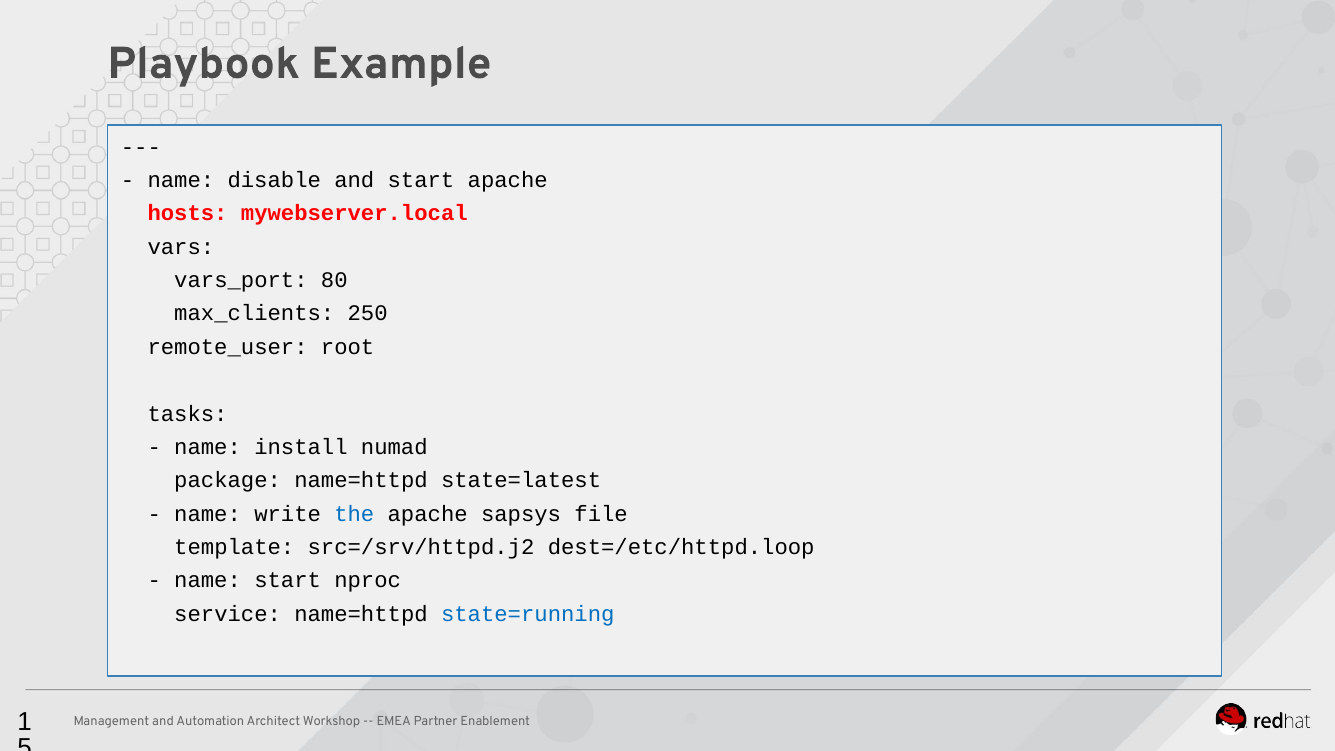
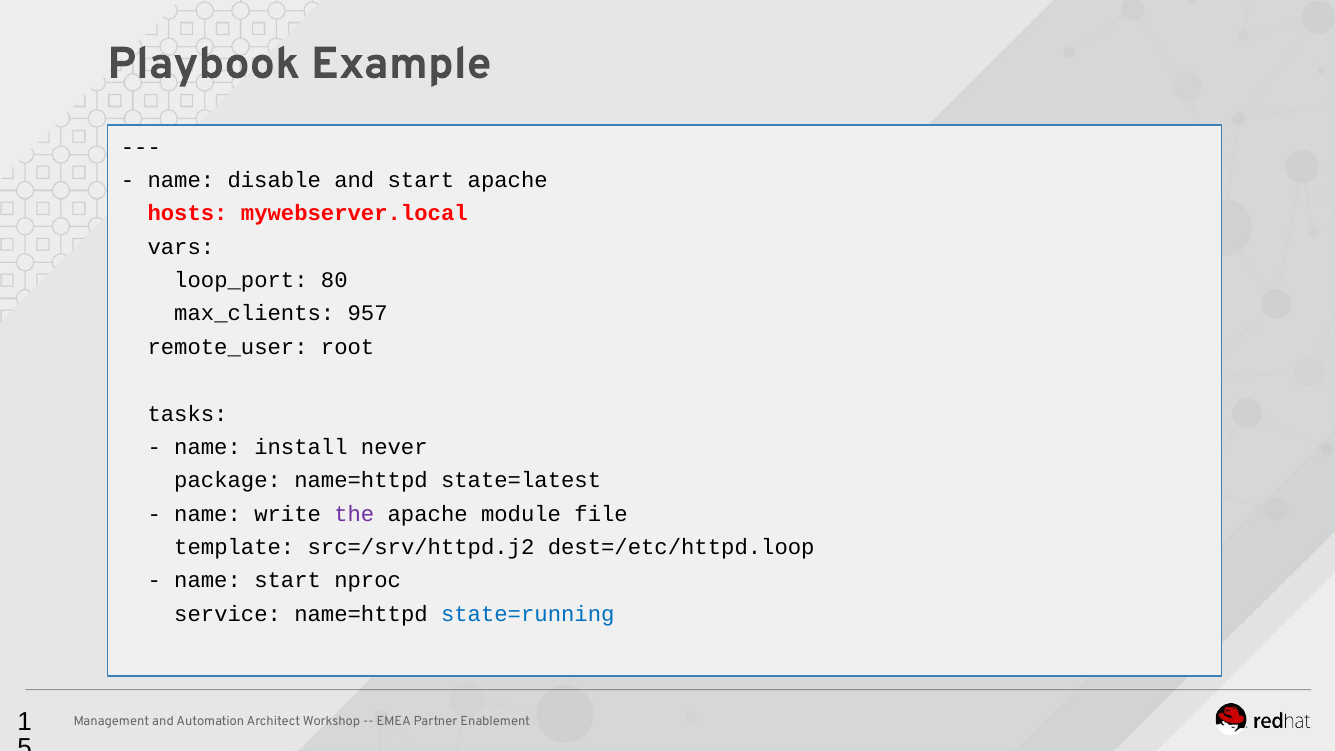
vars_port: vars_port -> loop_port
250: 250 -> 957
numad: numad -> never
the colour: blue -> purple
sapsys: sapsys -> module
